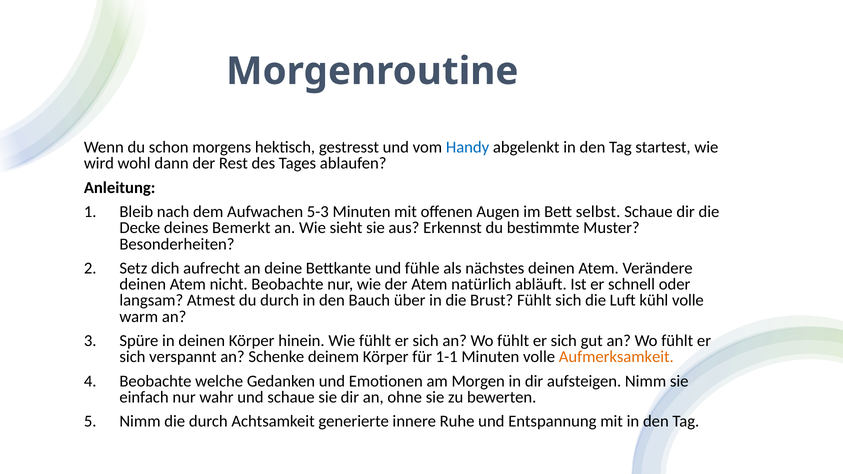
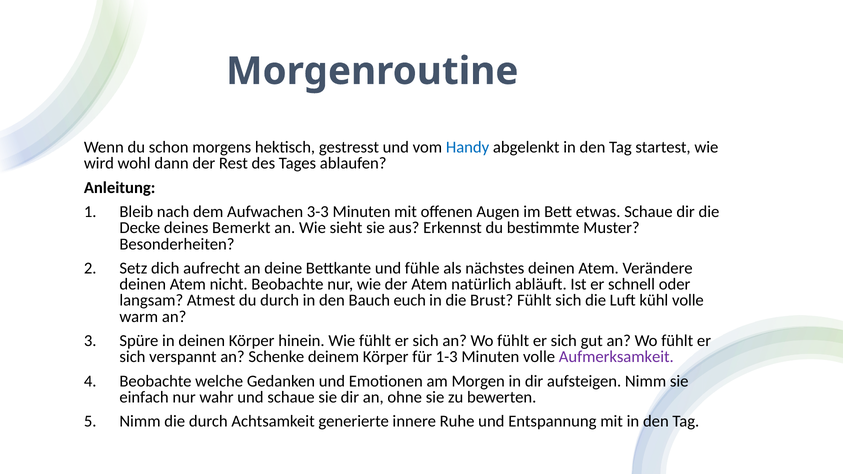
5-3: 5-3 -> 3-3
selbst: selbst -> etwas
über: über -> euch
1-1: 1-1 -> 1-3
Aufmerksamkeit colour: orange -> purple
